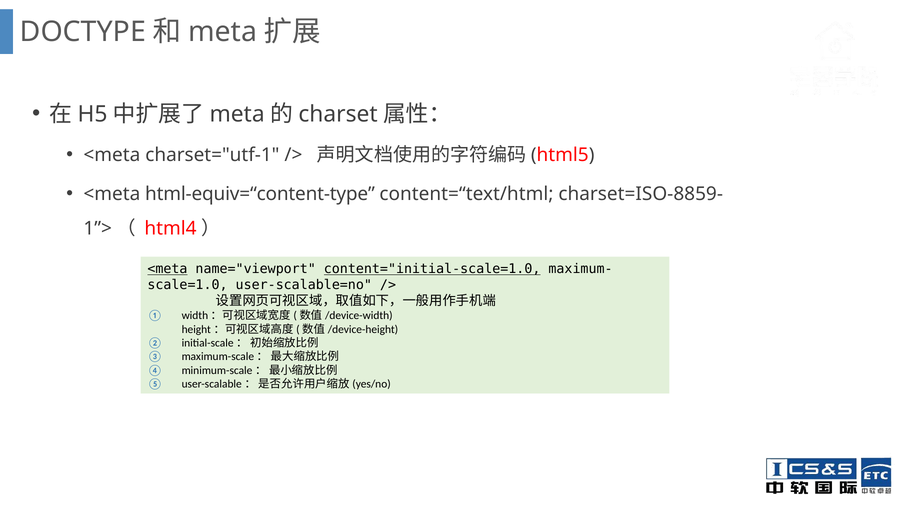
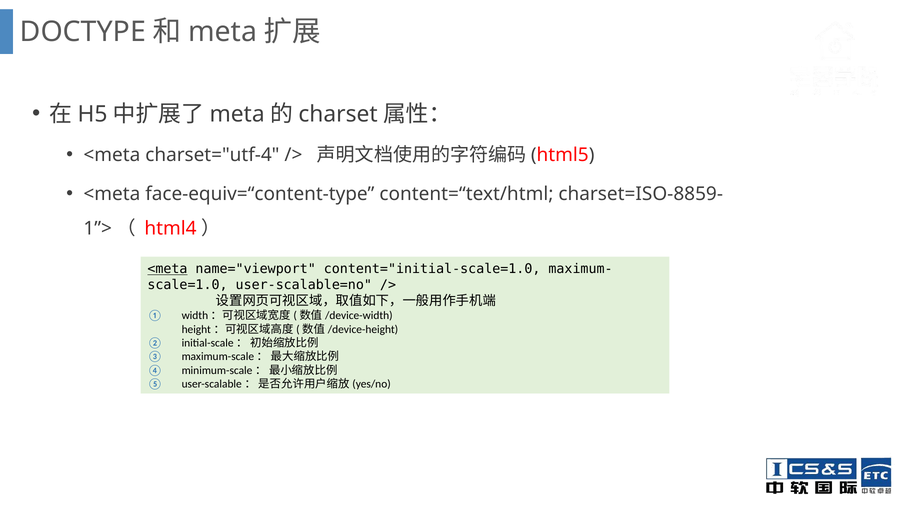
charset="utf-1: charset="utf-1 -> charset="utf-4
html-equiv=“content-type: html-equiv=“content-type -> face-equiv=“content-type
content="initial-scale=1.0 underline: present -> none
